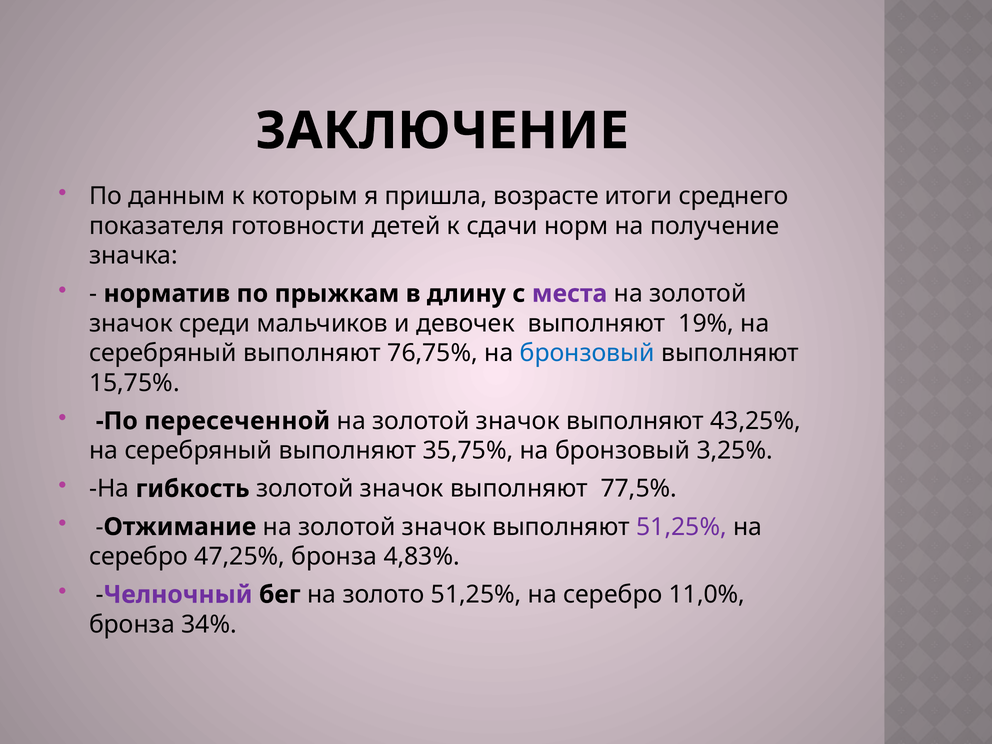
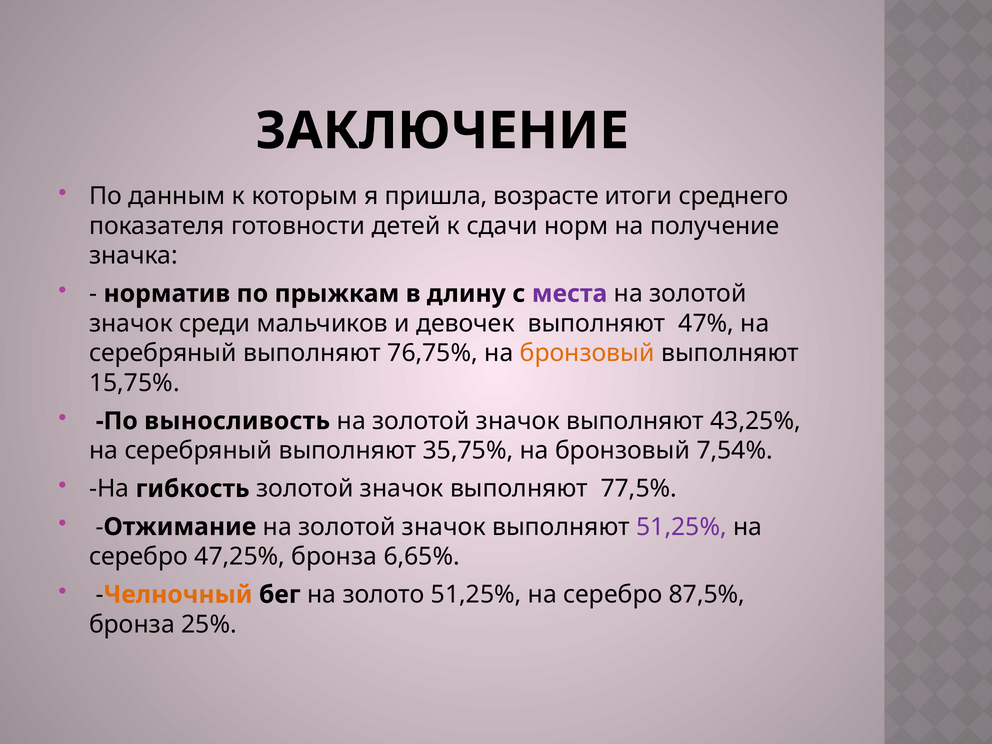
19%: 19% -> 47%
бронзовый at (587, 353) colour: blue -> orange
пересеченной: пересеченной -> выносливость
3,25%: 3,25% -> 7,54%
4,83%: 4,83% -> 6,65%
Челночный colour: purple -> orange
11,0%: 11,0% -> 87,5%
34%: 34% -> 25%
